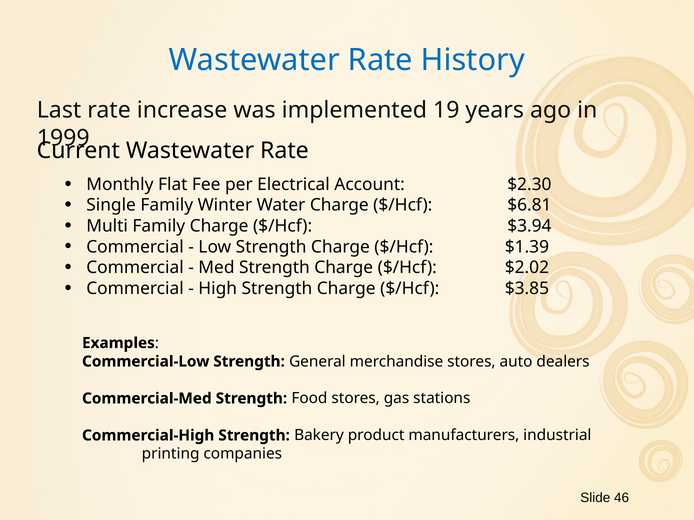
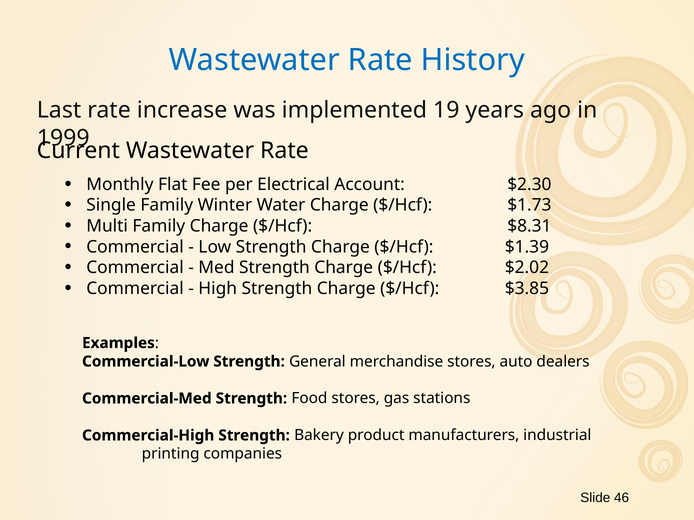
$6.81: $6.81 -> $1.73
$3.94: $3.94 -> $8.31
